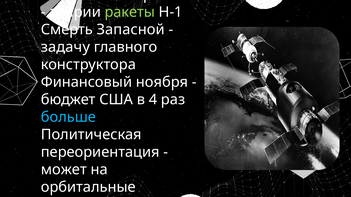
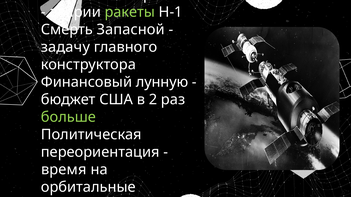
ноября: ноября -> лунную
4: 4 -> 2
больше colour: light blue -> light green
может: может -> время
